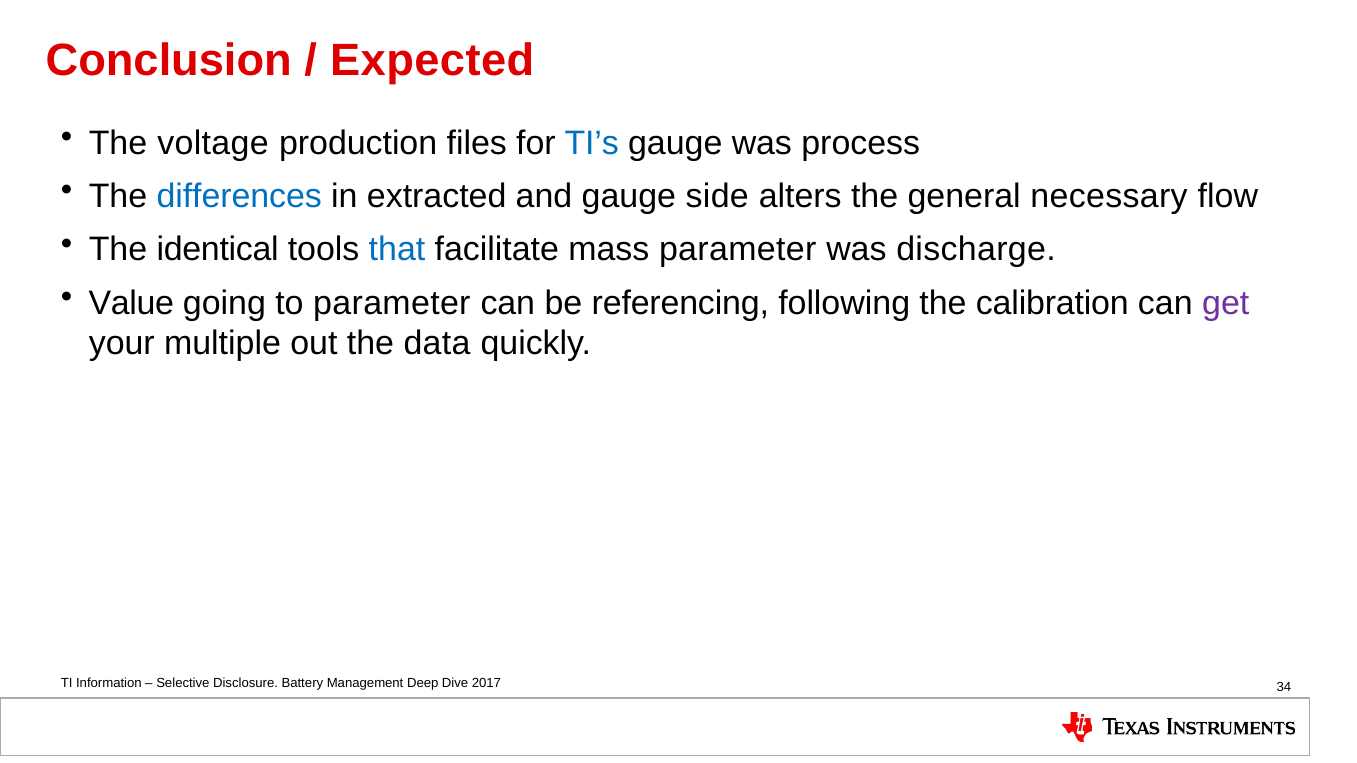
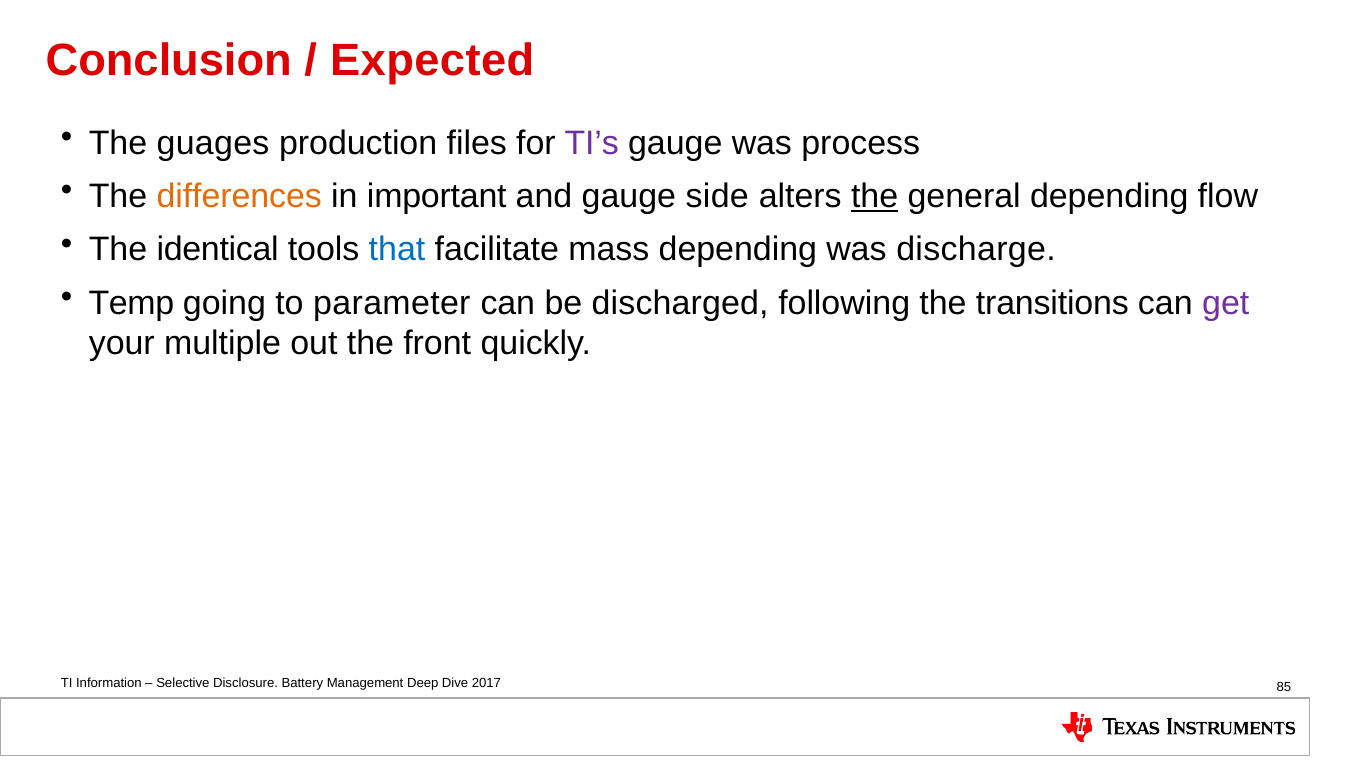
voltage: voltage -> guages
TI’s colour: blue -> purple
differences colour: blue -> orange
extracted: extracted -> important
the at (875, 196) underline: none -> present
general necessary: necessary -> depending
mass parameter: parameter -> depending
Value: Value -> Temp
referencing: referencing -> discharged
calibration: calibration -> transitions
data: data -> front
34: 34 -> 85
